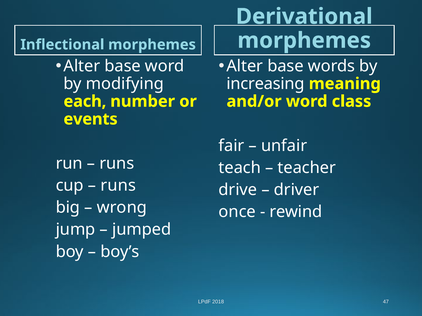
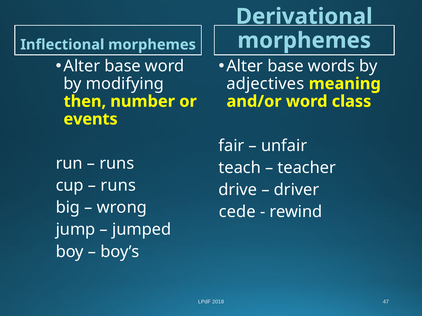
increasing: increasing -> adjectives
each: each -> then
once: once -> cede
